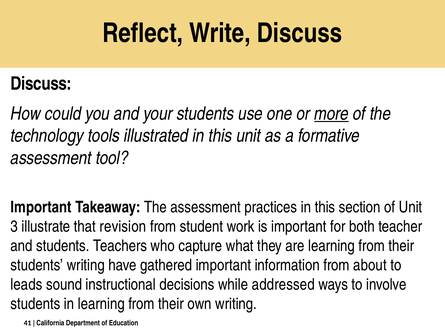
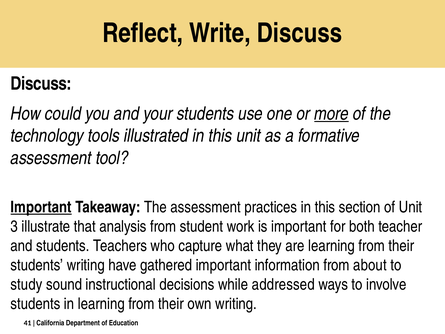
Important at (41, 207) underline: none -> present
revision: revision -> analysis
leads: leads -> study
